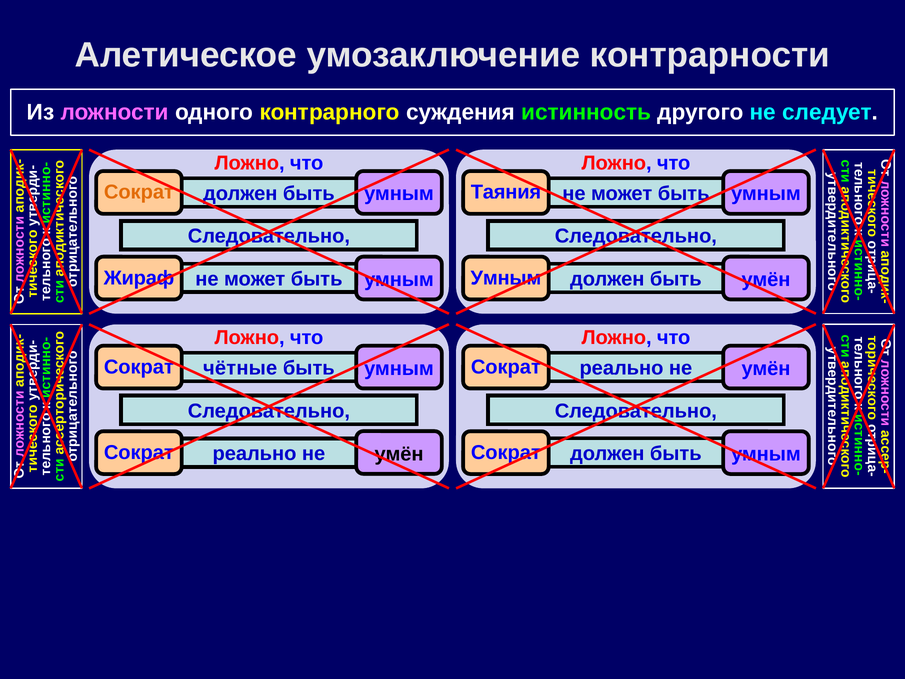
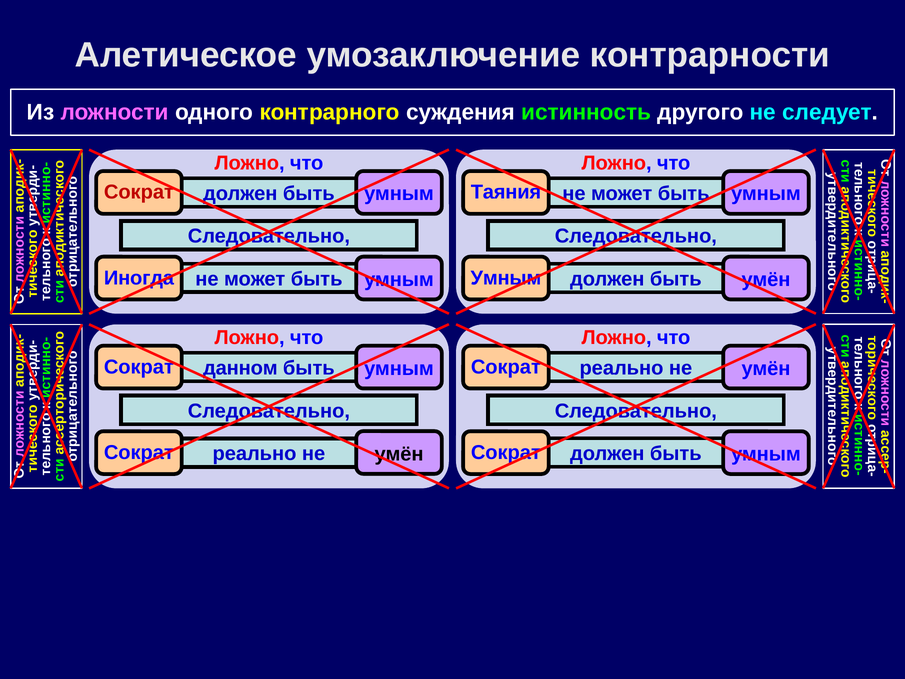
Сократ at (139, 192) colour: orange -> red
Жираф: Жираф -> Иногда
чётные: чётные -> данном
